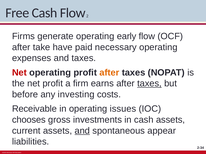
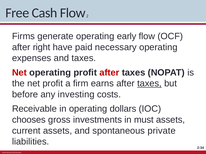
take: take -> right
after at (109, 73) colour: orange -> red
issues: issues -> dollars
in cash: cash -> must
and at (82, 131) underline: present -> none
appear: appear -> private
